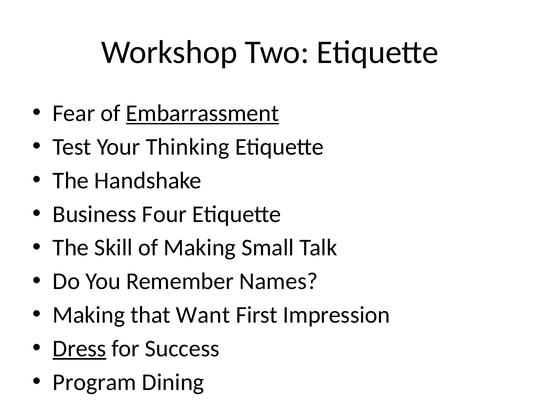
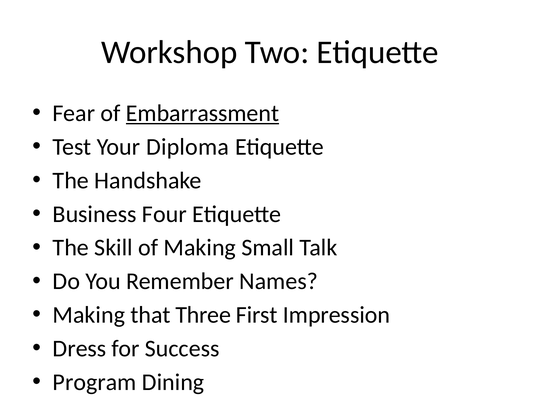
Thinking: Thinking -> Diploma
Want: Want -> Three
Dress underline: present -> none
